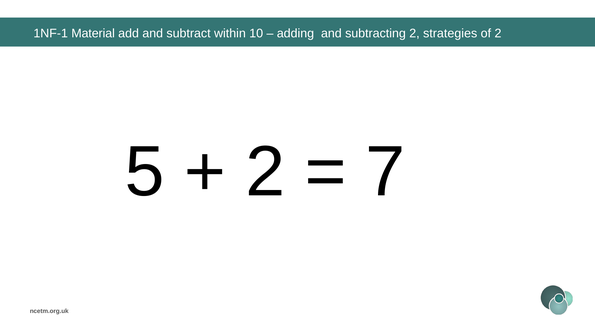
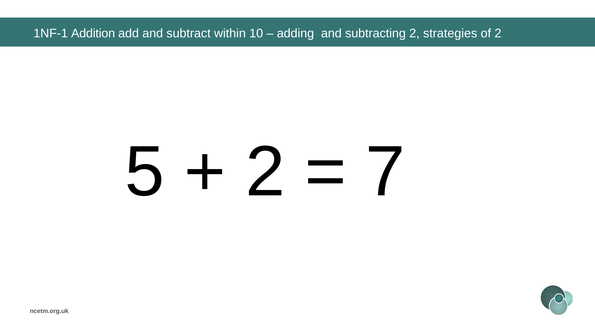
Material: Material -> Addition
